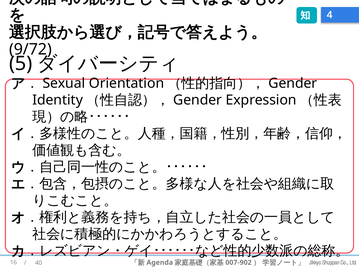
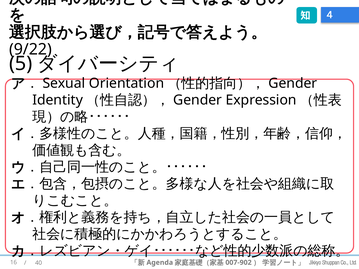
9/72: 9/72 -> 9/22
